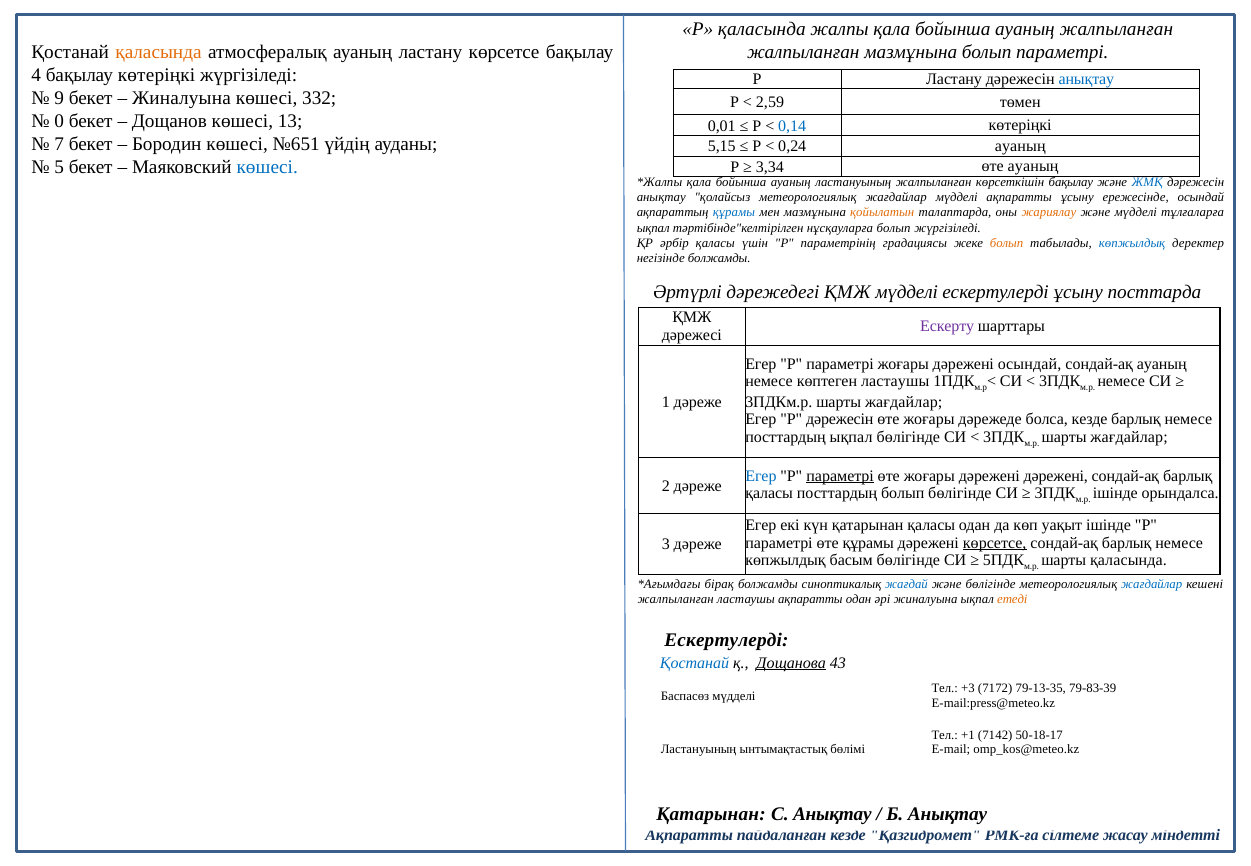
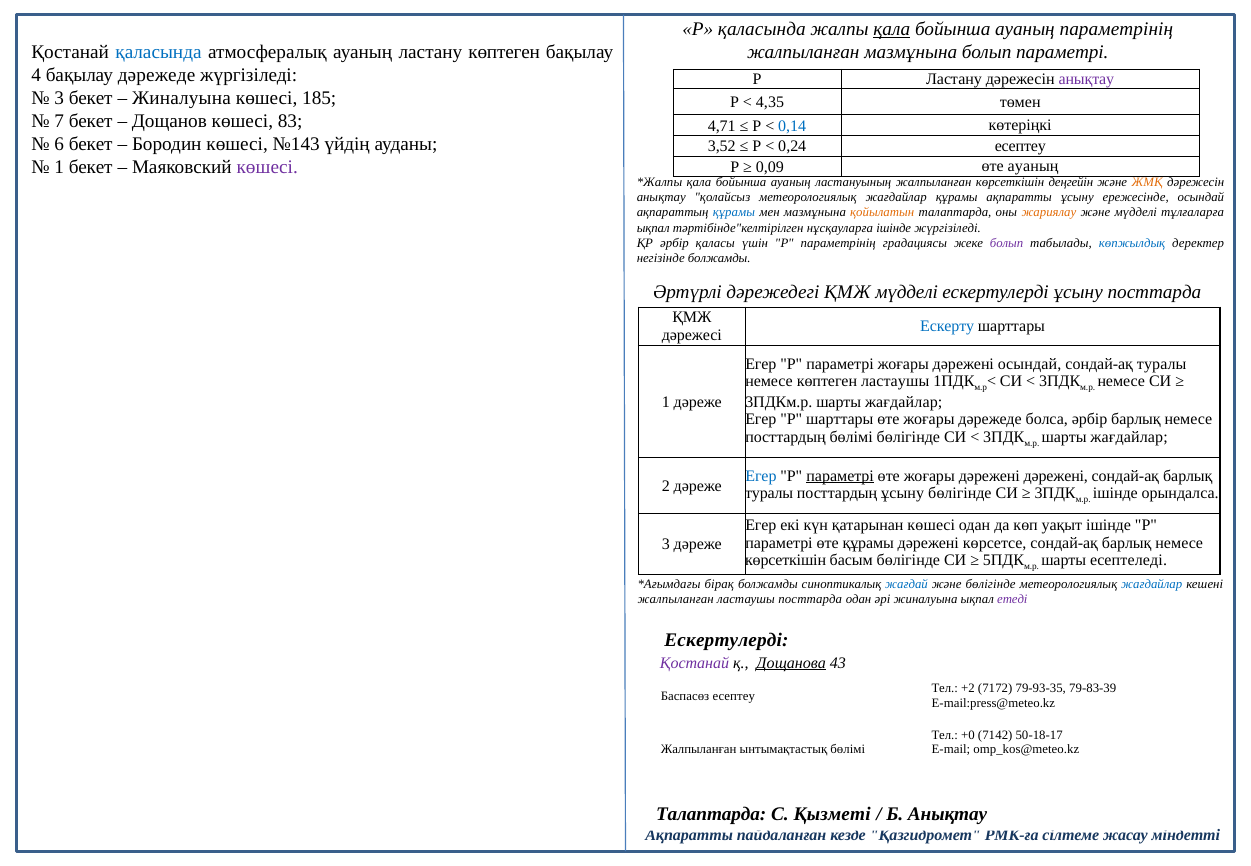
қала at (892, 29) underline: none -> present
ауаның жалпыланған: жалпыланған -> параметрінің
қаласында at (159, 52) colour: orange -> blue
ластану көрсетсе: көрсетсе -> көптеген
бақылау көтеріңкі: көтеріңкі -> дәрежеде
анықтау at (1086, 79) colour: blue -> purple
9 at (59, 98): 9 -> 3
332: 332 -> 185
2,59: 2,59 -> 4,35
0: 0 -> 7
13: 13 -> 83
0,01: 0,01 -> 4,71
7: 7 -> 6
№651: №651 -> №143
5,15: 5,15 -> 3,52
0,24 ауаның: ауаның -> есептеу
5 at (59, 168): 5 -> 1
көшесі at (267, 168) colour: blue -> purple
3,34: 3,34 -> 0,09
көрсеткішін бақылау: бақылау -> деңгейін
ЖМҚ colour: blue -> orange
жағдайлар мүдделі: мүдделі -> құрамы
нұсқауларға болып: болып -> ішінде
болып at (1007, 243) colour: orange -> purple
Ескерту colour: purple -> blue
сондай-ақ ауаның: ауаның -> туралы
P дәрежесін: дәрежесін -> шарттары
болса кезде: кезде -> әрбір
посттардың ықпал: ықпал -> бөлімі
қаласы at (769, 493): қаласы -> туралы
посттардың болып: болып -> ұсыну
қатарынан қаласы: қаласы -> көшесі
көрсетсе at (995, 543) underline: present -> none
көпжылдық at (786, 561): көпжылдық -> көрсеткішін
шарты қаласында: қаласында -> есептеледі
ластаушы ақпаратты: ақпаратты -> посттарда
етеді colour: orange -> purple
Қостанай at (695, 663) colour: blue -> purple
+3: +3 -> +2
79-13-35: 79-13-35 -> 79-93-35
Баспасөз мүдделі: мүдделі -> есептеу
+1: +1 -> +0
Ластануының at (699, 750): Ластануының -> Жалпыланған
Қатарынан at (711, 814): Қатарынан -> Талаптарда
С Анықтау: Анықтау -> Қызметі
